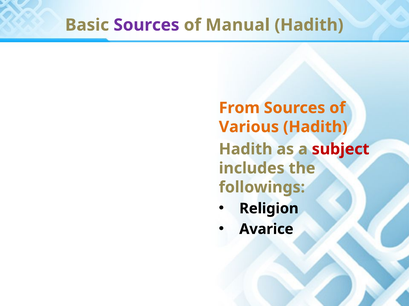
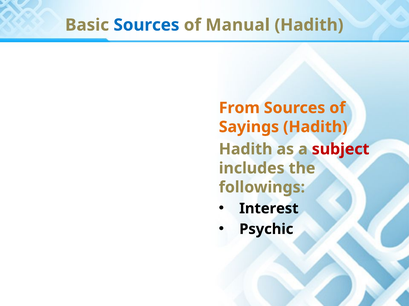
Sources at (146, 25) colour: purple -> blue
Various: Various -> Sayings
Religion: Religion -> Interest
Avarice: Avarice -> Psychic
